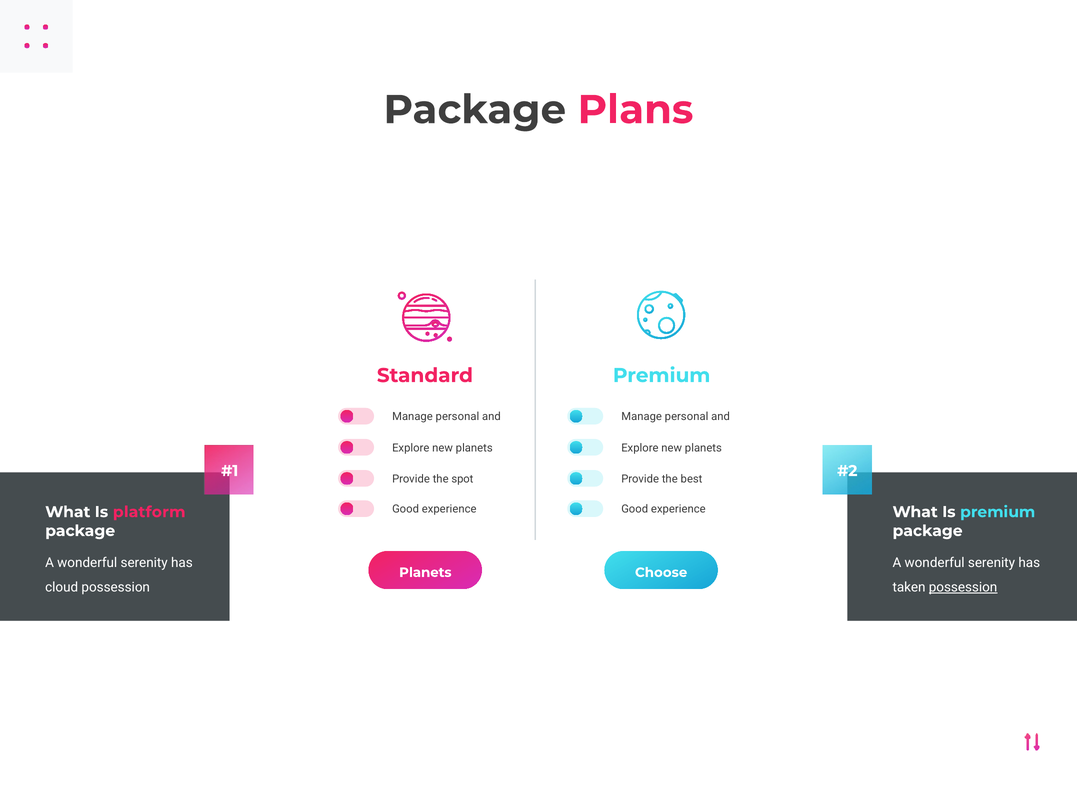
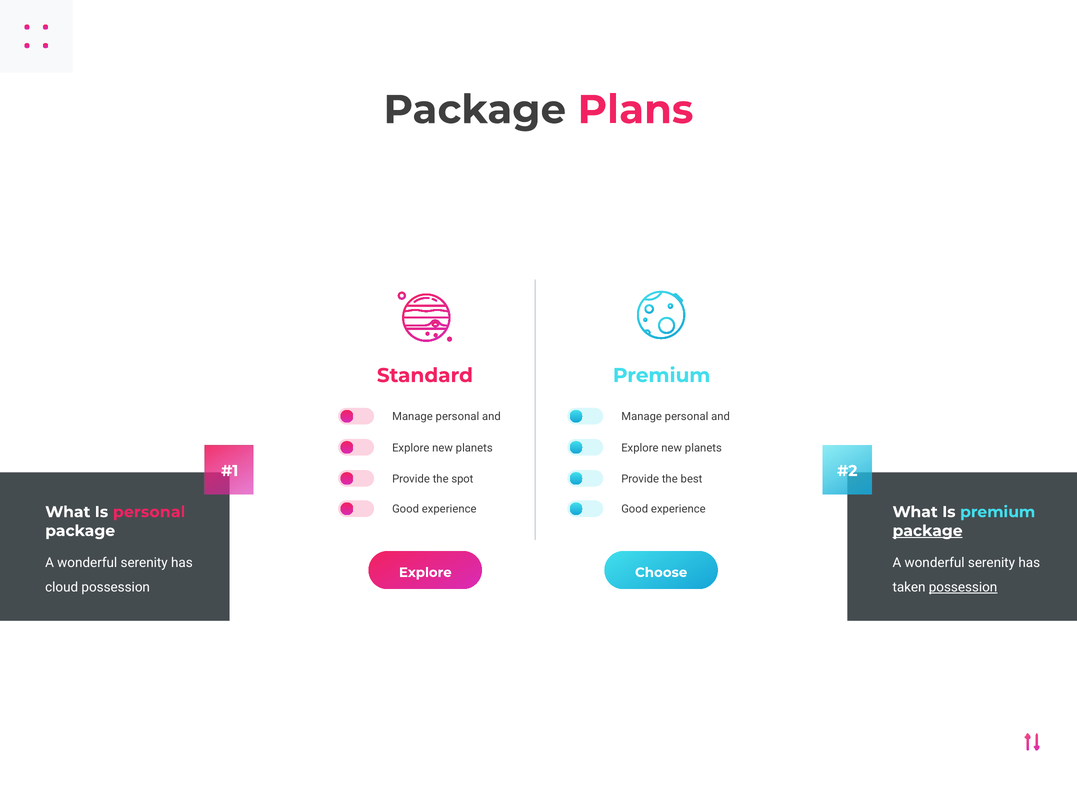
Is platform: platform -> personal
package at (928, 531) underline: none -> present
Planets at (425, 572): Planets -> Explore
